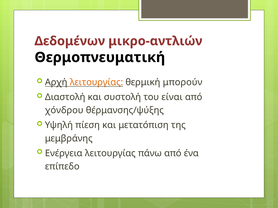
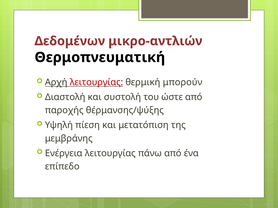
λειτουργίας at (96, 82) colour: orange -> red
είναι: είναι -> ώστε
χόνδρου: χόνδρου -> παροχής
